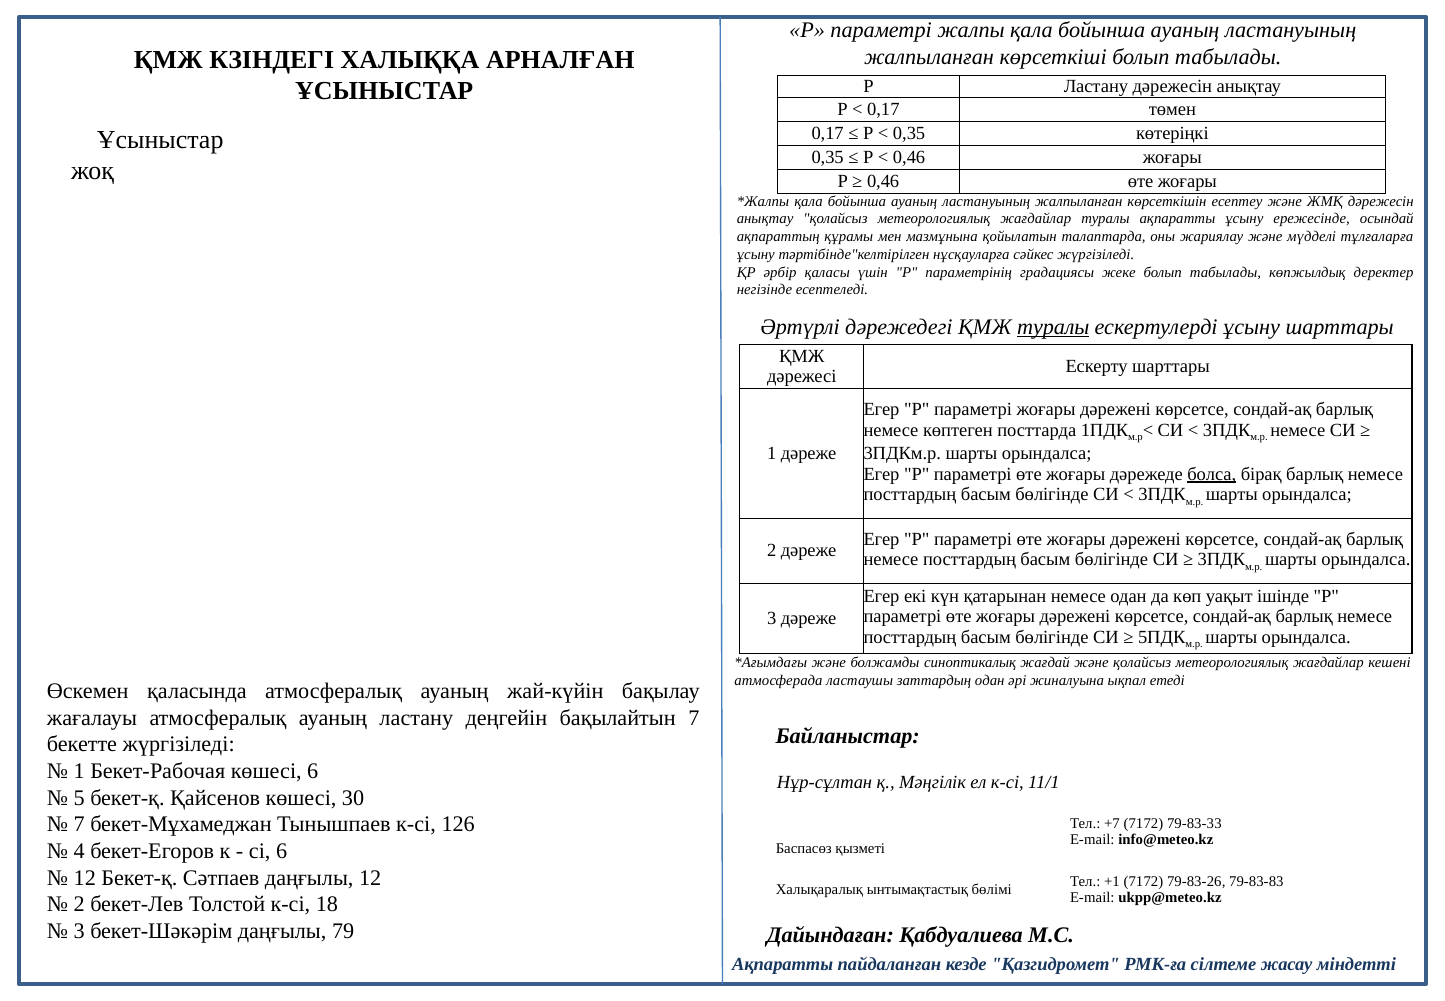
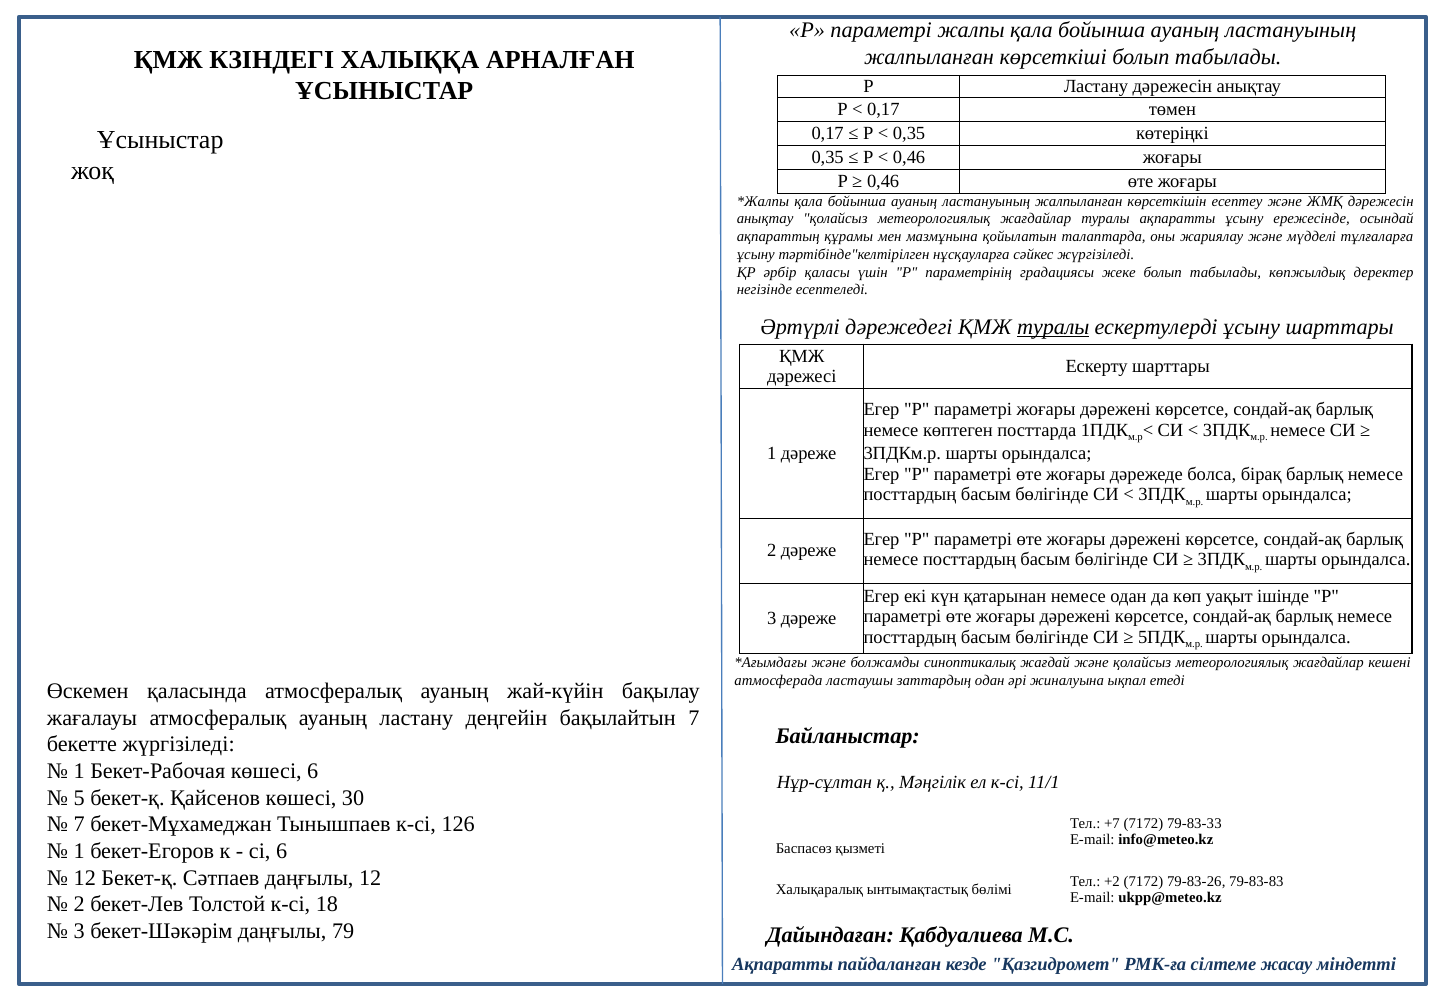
болса underline: present -> none
4 at (79, 851): 4 -> 1
+1: +1 -> +2
